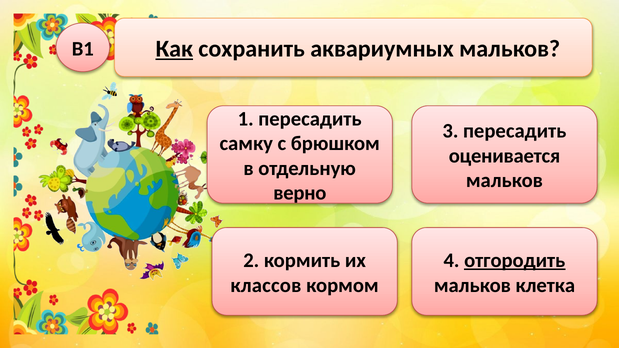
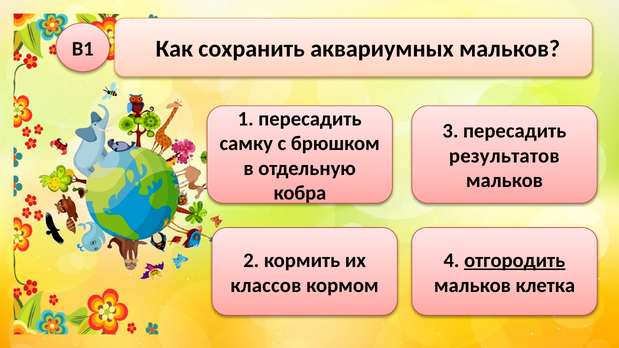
Как underline: present -> none
оценивается: оценивается -> результатов
верно: верно -> кобра
